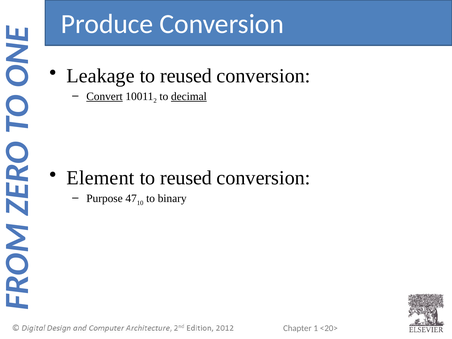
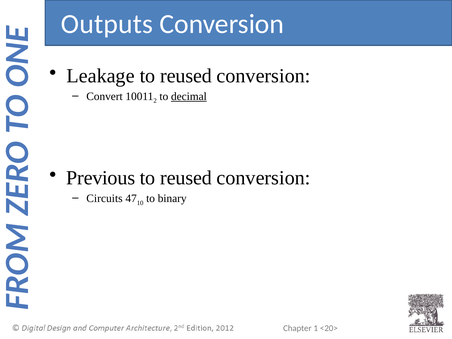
Produce: Produce -> Outputs
Convert underline: present -> none
Element: Element -> Previous
Purpose: Purpose -> Circuits
